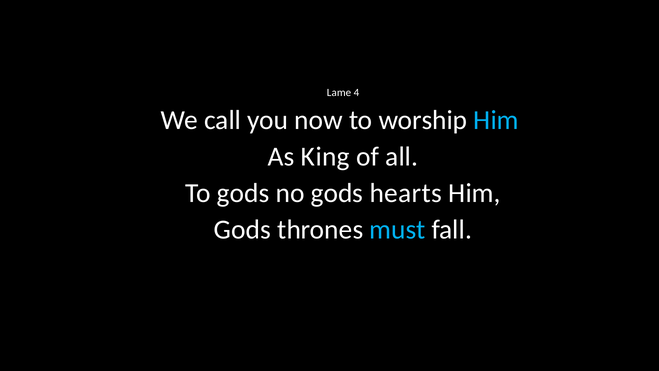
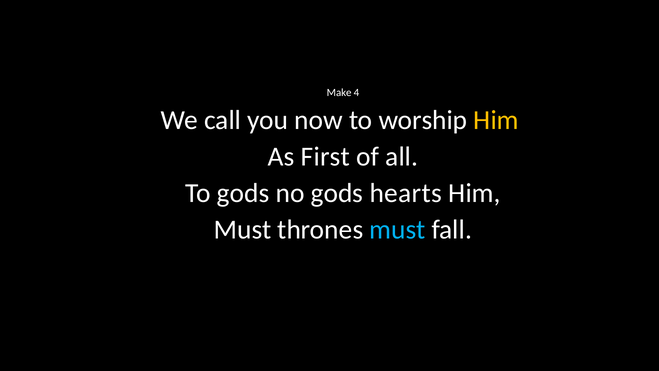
Lame: Lame -> Make
Him at (496, 120) colour: light blue -> yellow
King: King -> First
Gods at (242, 230): Gods -> Must
